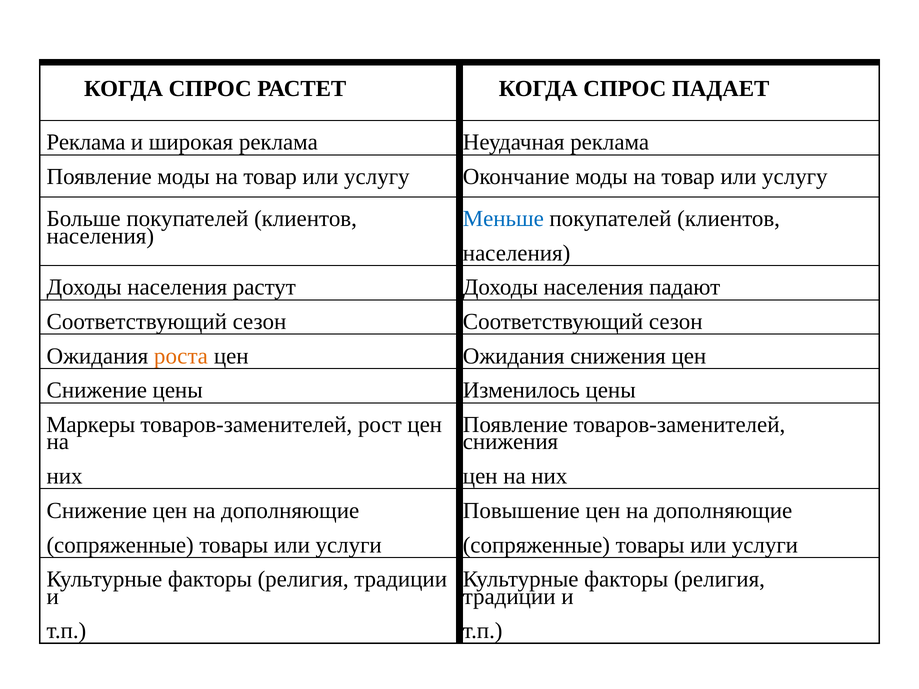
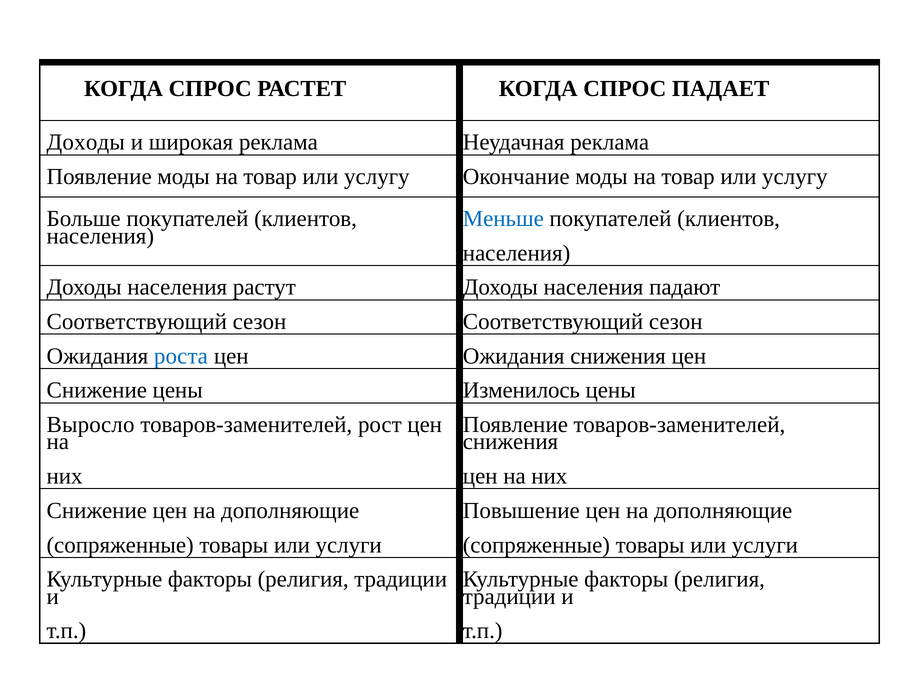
Реклама at (86, 142): Реклама -> Доходы
роста colour: orange -> blue
Маркеры: Маркеры -> Выросло
